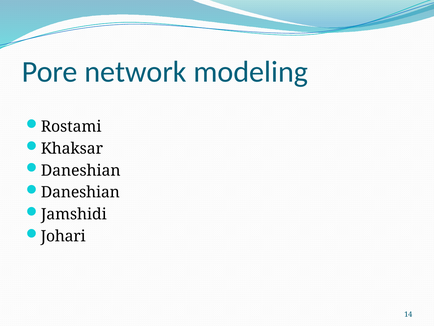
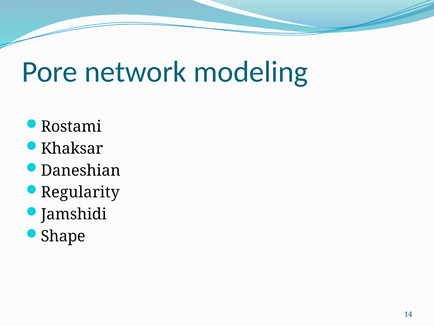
Daneshian at (80, 192): Daneshian -> Regularity
Johari: Johari -> Shape
